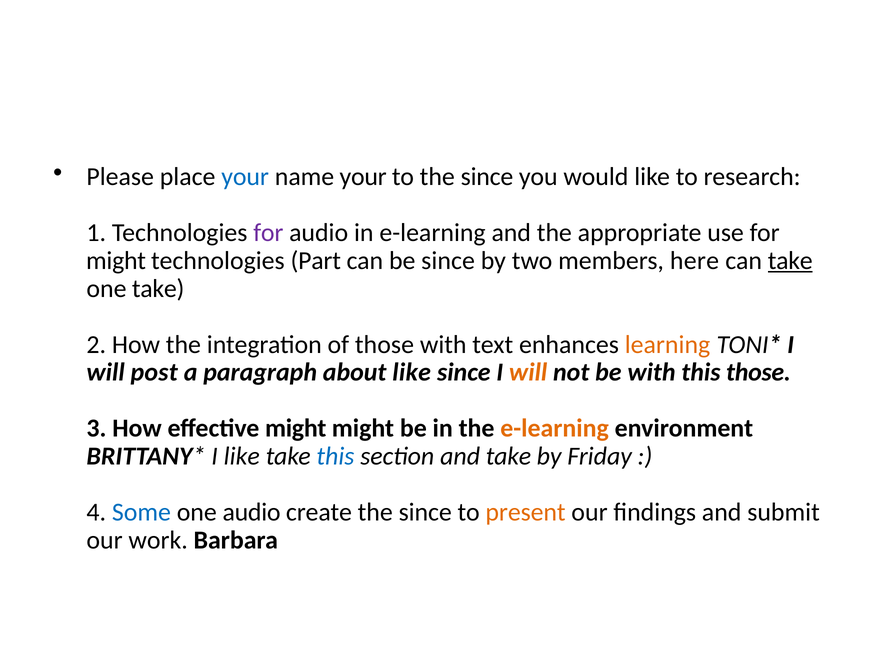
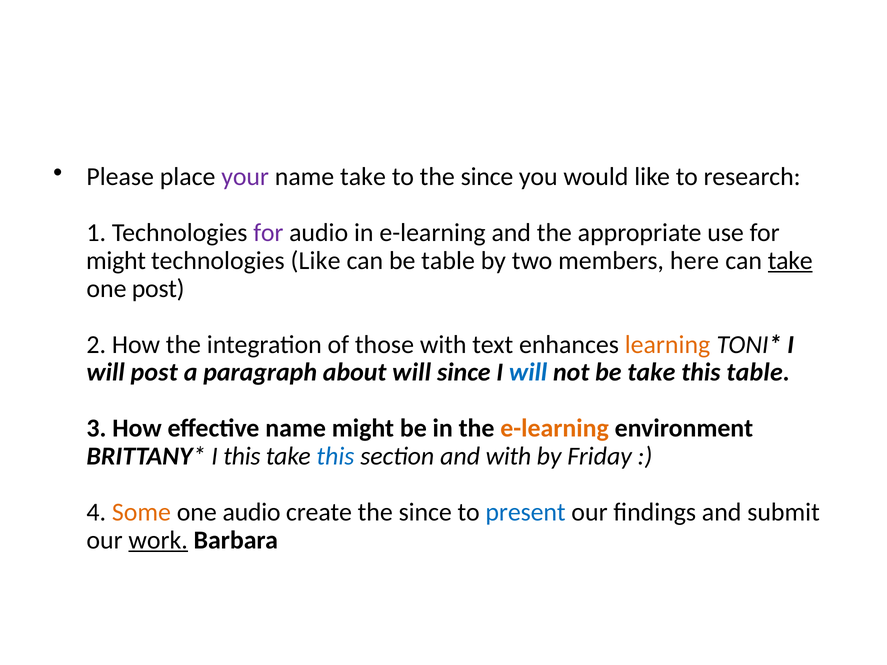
your at (245, 177) colour: blue -> purple
name your: your -> take
technologies Part: Part -> Like
be since: since -> table
one take: take -> post
about like: like -> will
will at (528, 373) colour: orange -> blue
be with: with -> take
this those: those -> table
effective might: might -> name
I like: like -> this
and take: take -> with
Some colour: blue -> orange
present colour: orange -> blue
work underline: none -> present
